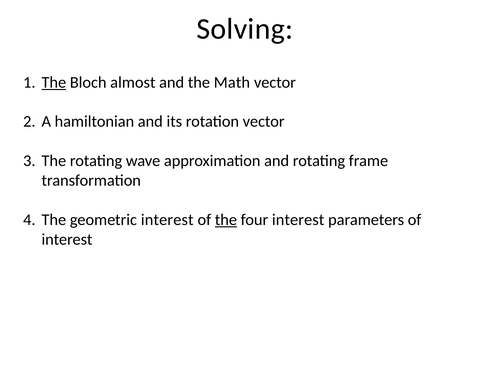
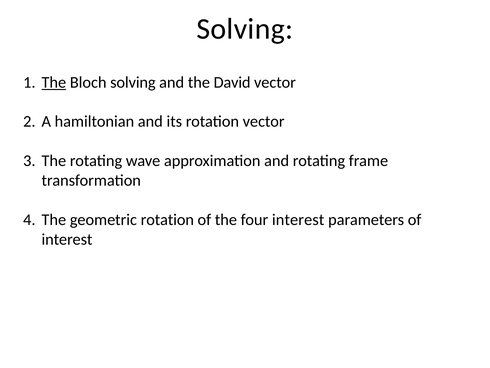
Bloch almost: almost -> solving
Math: Math -> David
geometric interest: interest -> rotation
the at (226, 219) underline: present -> none
